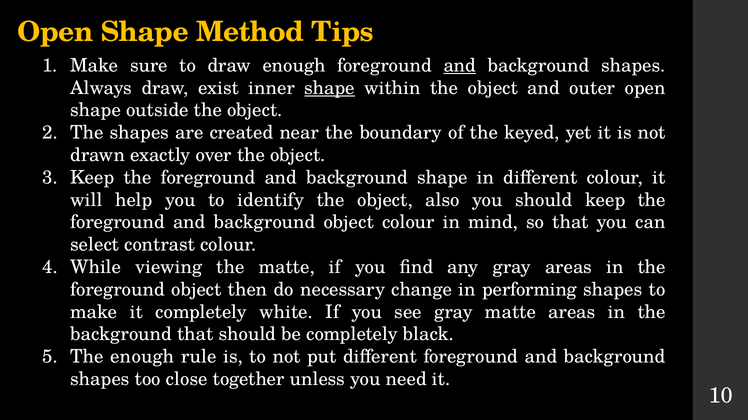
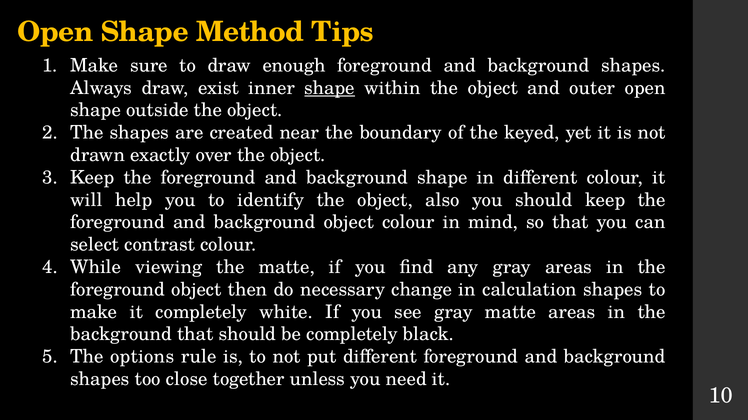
and at (460, 66) underline: present -> none
performing: performing -> calculation
The enough: enough -> options
